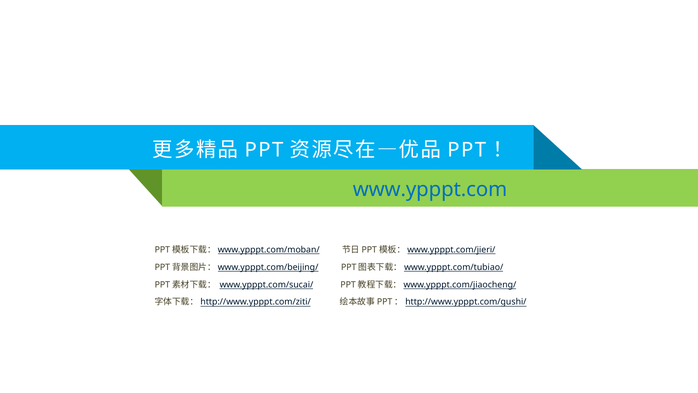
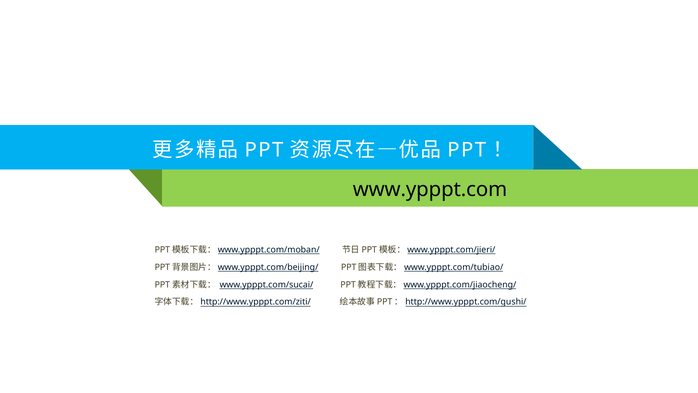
www.ypppt.com colour: blue -> black
